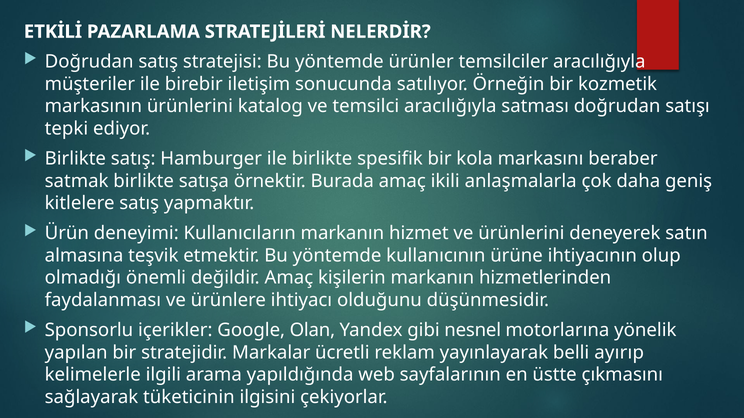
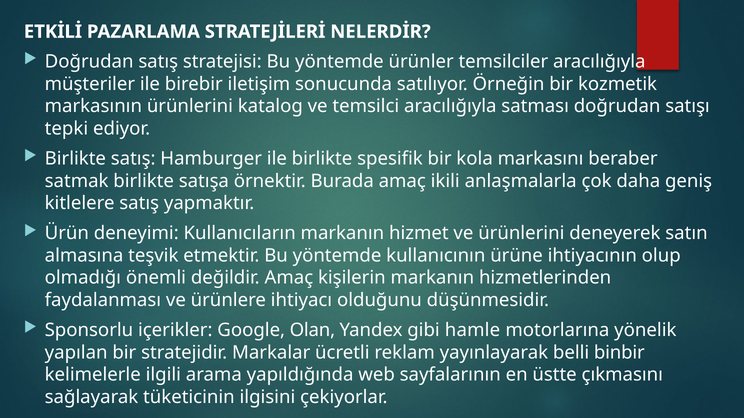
nesnel: nesnel -> hamle
ayırıp: ayırıp -> binbir
